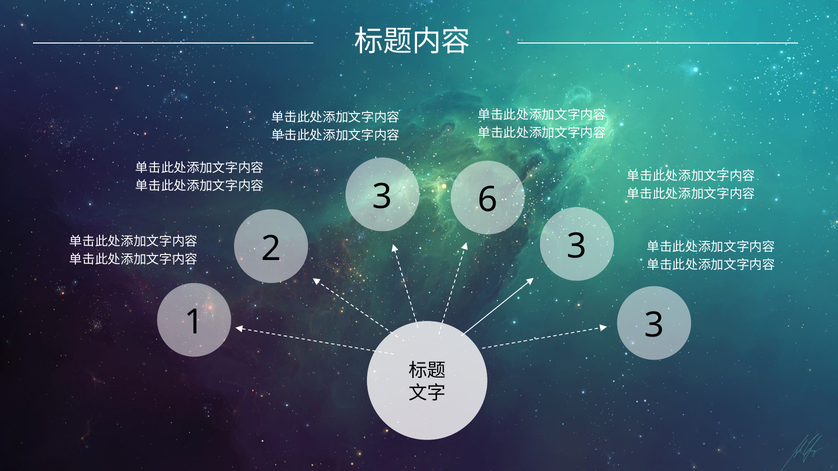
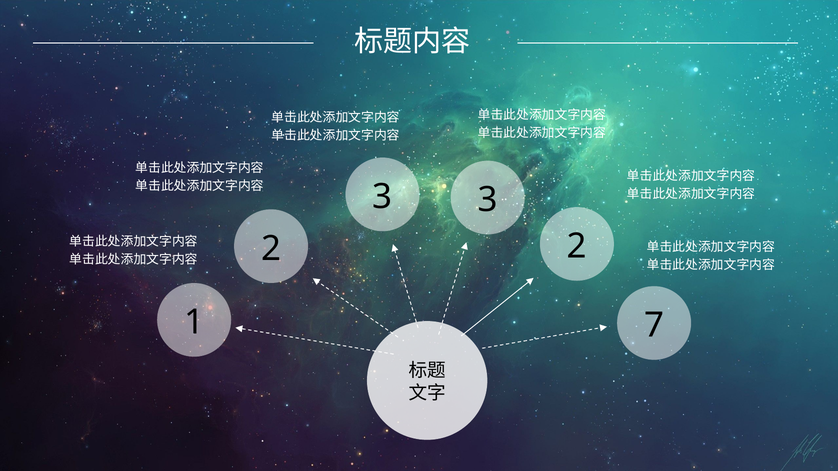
3 6: 6 -> 3
2 3: 3 -> 2
1 3: 3 -> 7
